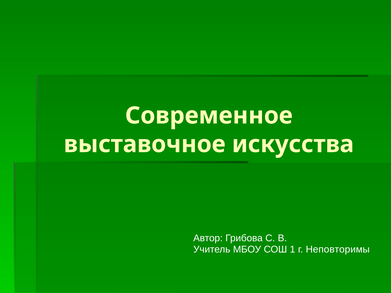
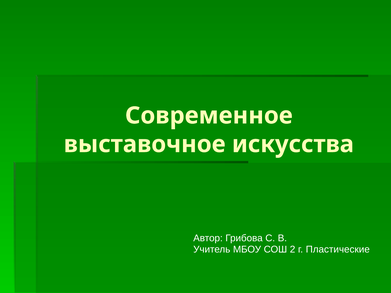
1: 1 -> 2
Неповторимы: Неповторимы -> Пластические
